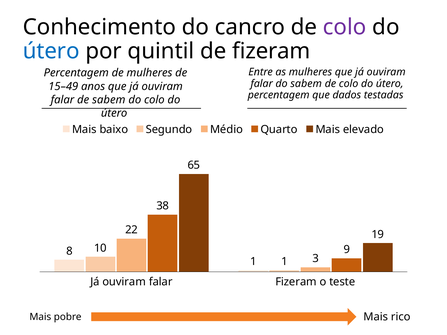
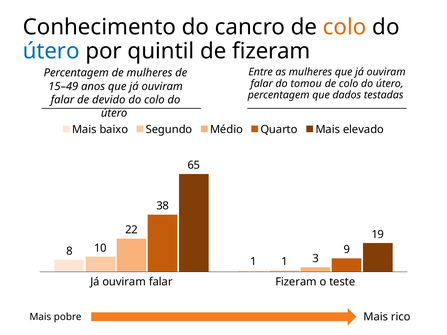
colo at (345, 27) colour: purple -> orange
do sabem: sabem -> tomou
de sabem: sabem -> devido
